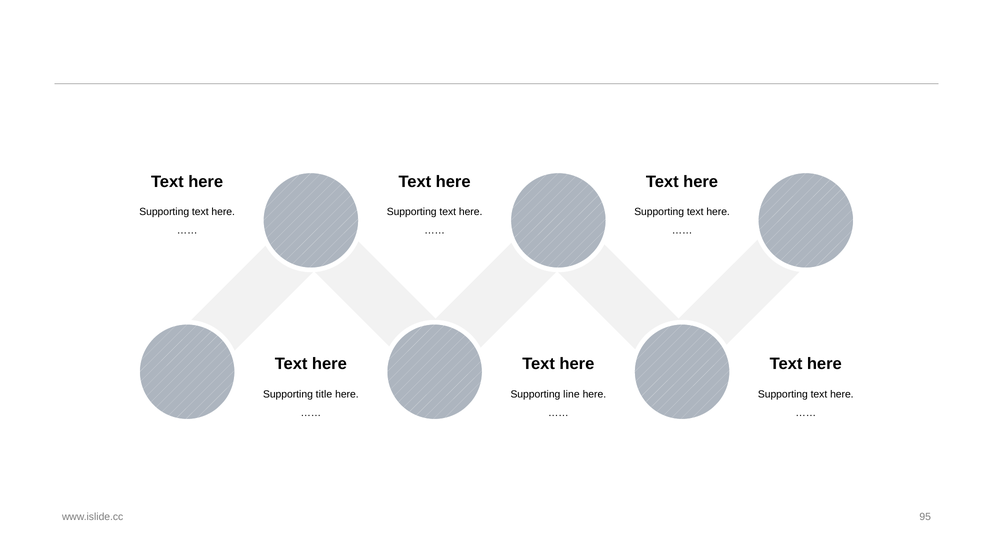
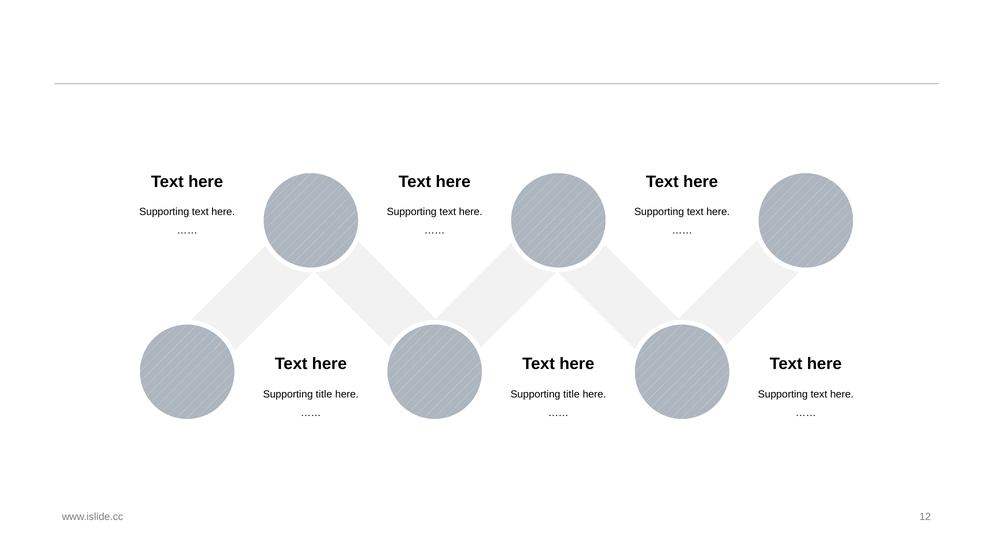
line at (571, 395): line -> title
95: 95 -> 12
